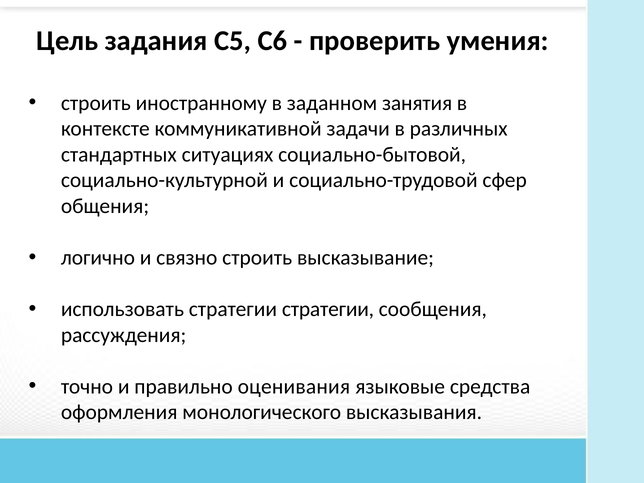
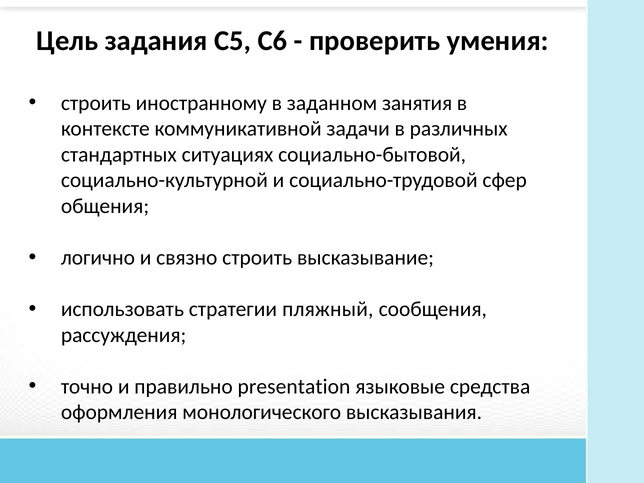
стратегии стратегии: стратегии -> пляжный
оценивания: оценивания -> presentation
